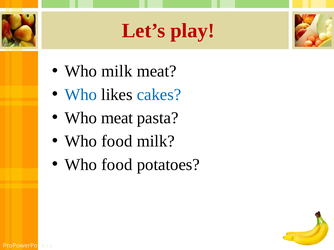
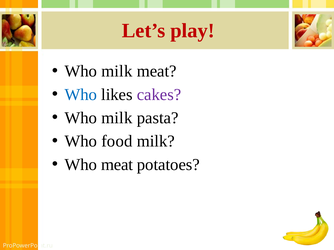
cakes colour: blue -> purple
meat at (117, 118): meat -> milk
food at (117, 165): food -> meat
